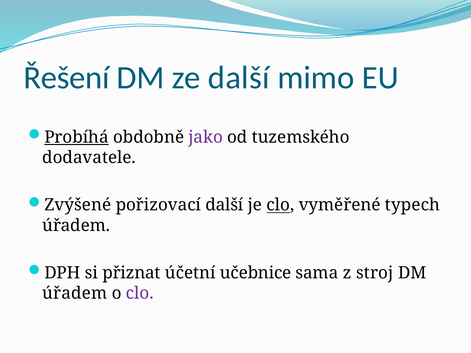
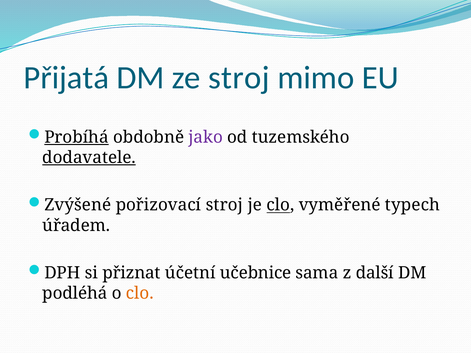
Řešení: Řešení -> Přijatá
ze další: další -> stroj
dodavatele underline: none -> present
pořizovací další: další -> stroj
stroj: stroj -> další
úřadem at (75, 294): úřadem -> podléhá
clo at (140, 294) colour: purple -> orange
